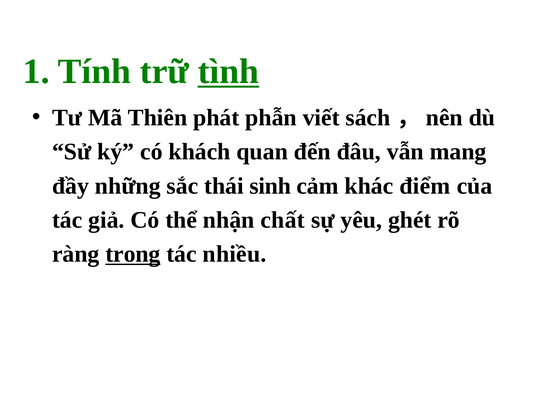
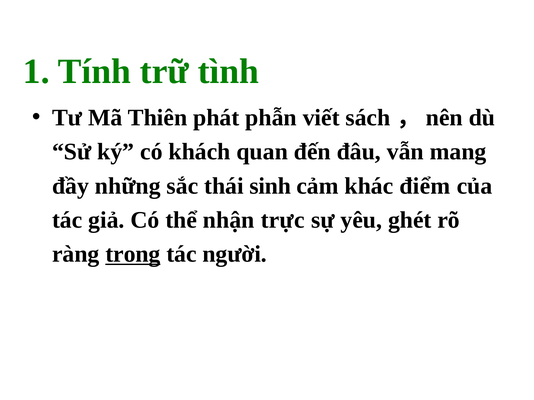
tình underline: present -> none
chất: chất -> trực
nhiều: nhiều -> người
